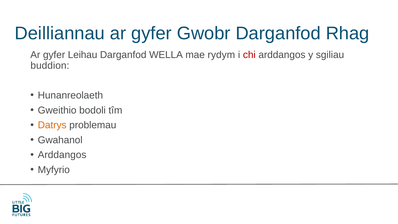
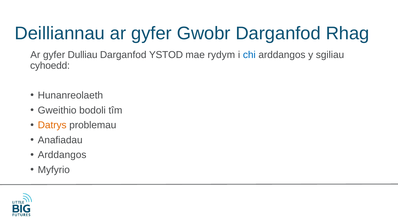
Leihau: Leihau -> Dulliau
WELLA: WELLA -> YSTOD
chi colour: red -> blue
buddion: buddion -> cyhoedd
Gwahanol: Gwahanol -> Anafiadau
